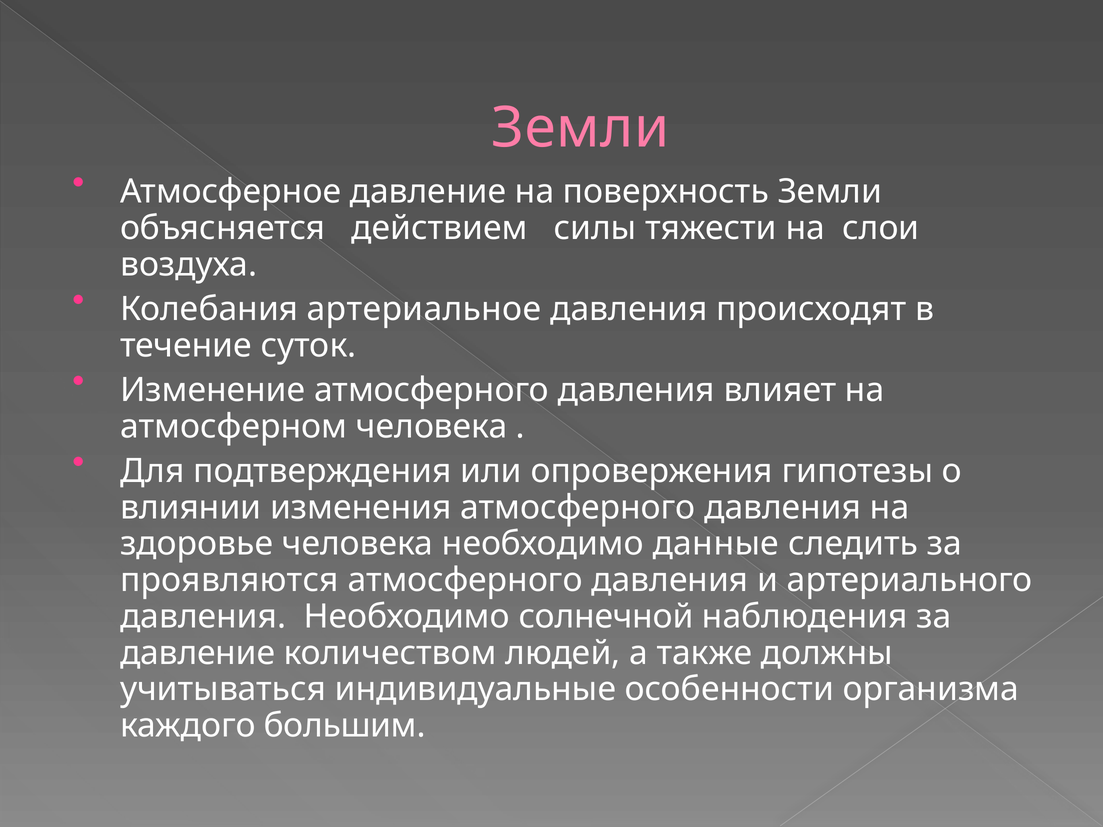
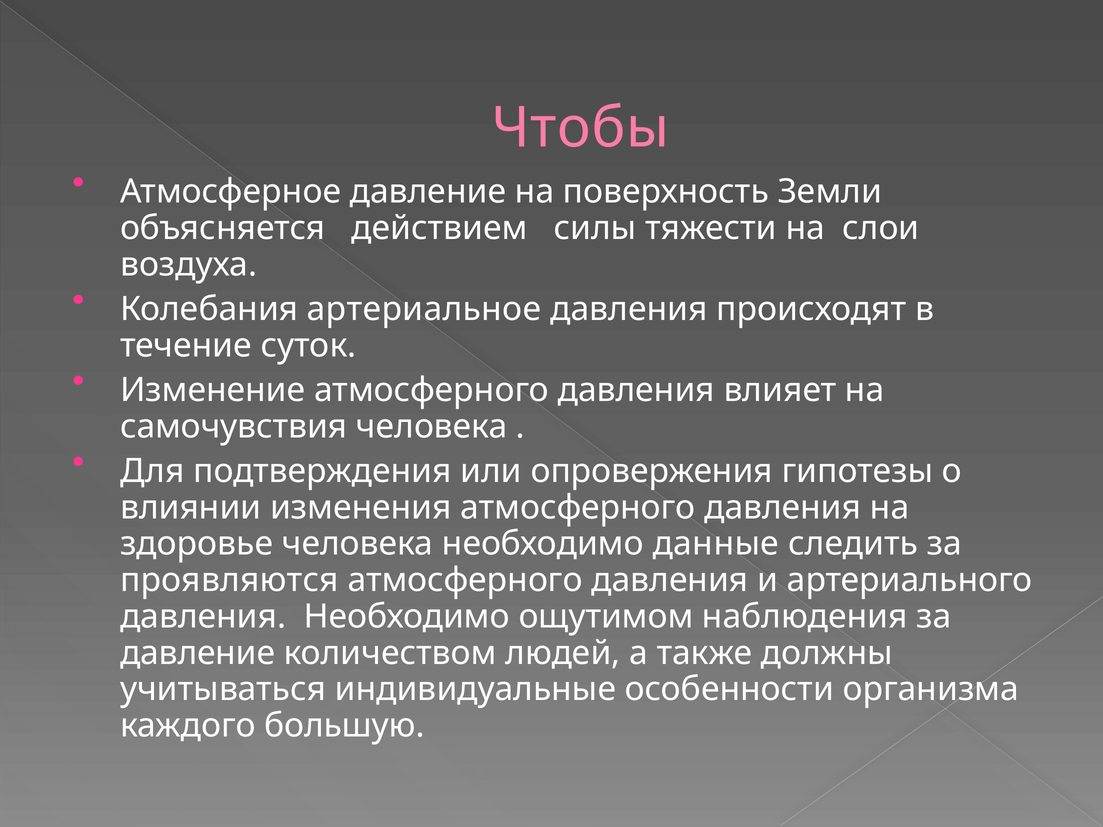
Земли at (580, 128): Земли -> Чтобы
атмосферном: атмосферном -> самочувствия
солнечной: солнечной -> ощутимом
большим: большим -> большую
